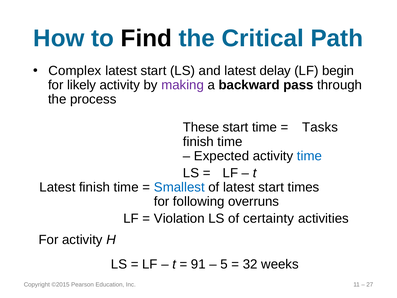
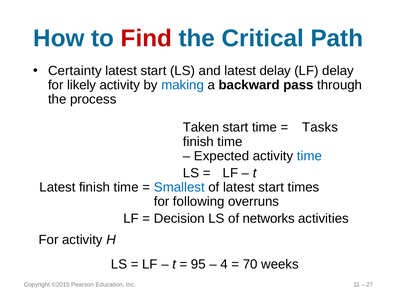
Find colour: black -> red
Complex: Complex -> Certainty
LF begin: begin -> delay
making colour: purple -> blue
These: These -> Taken
Violation: Violation -> Decision
certainty: certainty -> networks
91: 91 -> 95
5: 5 -> 4
32: 32 -> 70
